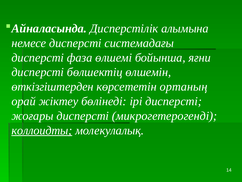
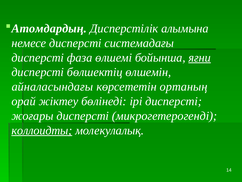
Айналасында: Айналасында -> Атомдардың
яғни underline: none -> present
өткізгіштерден: өткізгіштерден -> айналасындағы
